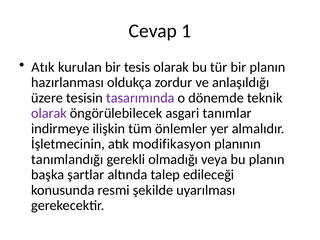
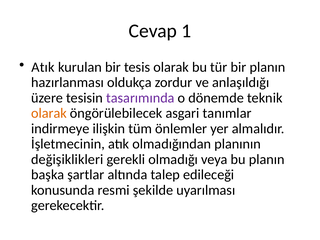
olarak at (49, 113) colour: purple -> orange
modifikasyon: modifikasyon -> olmadığından
tanımlandığı: tanımlandığı -> değişiklikleri
